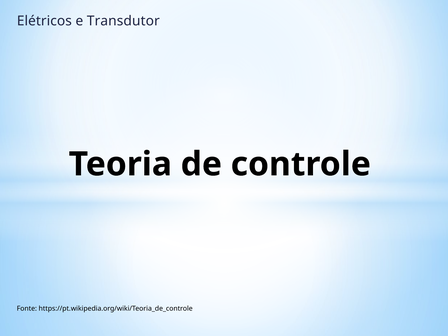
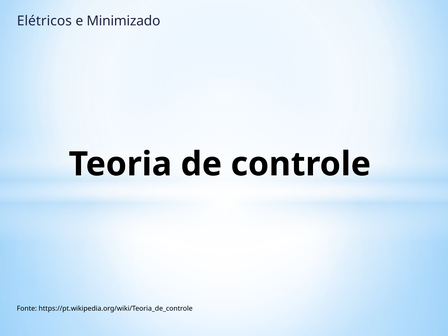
Transdutor: Transdutor -> Minimizado
